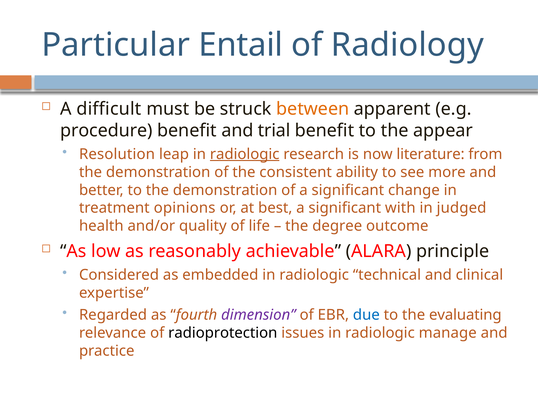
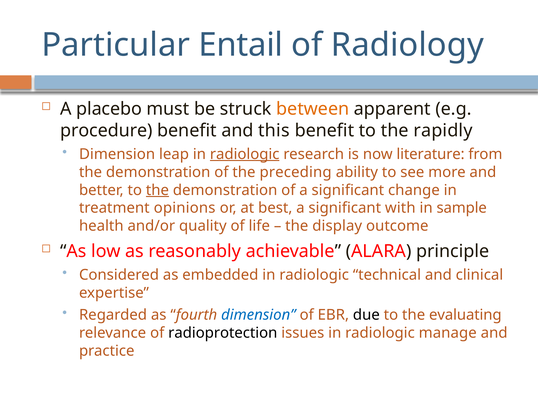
difficult: difficult -> placebo
trial: trial -> this
appear: appear -> rapidly
Resolution at (117, 154): Resolution -> Dimension
consistent: consistent -> preceding
the at (157, 190) underline: none -> present
judged: judged -> sample
degree: degree -> display
dimension at (258, 315) colour: purple -> blue
due colour: blue -> black
